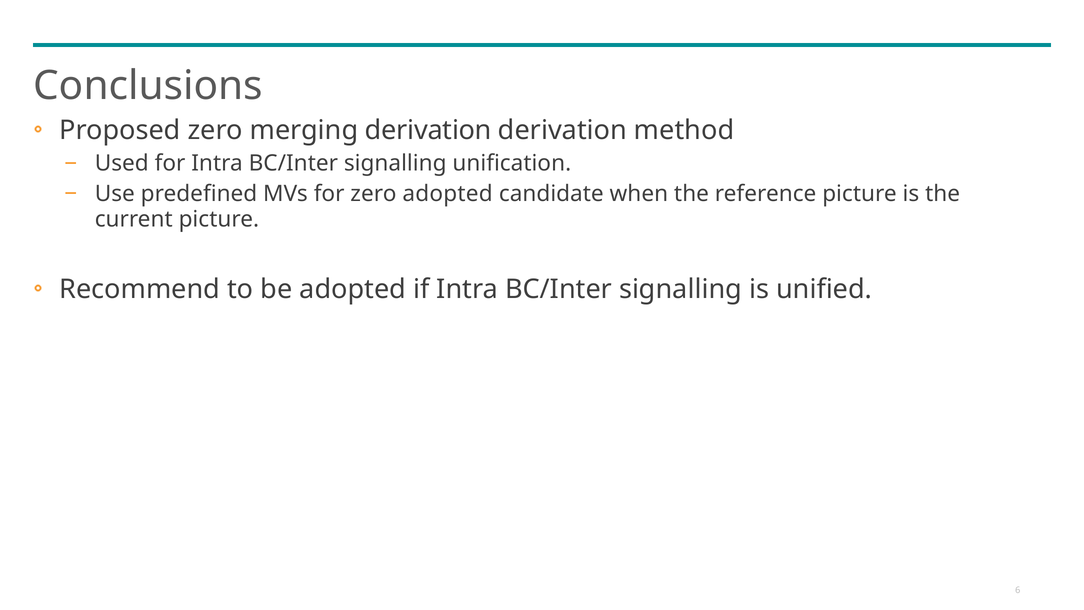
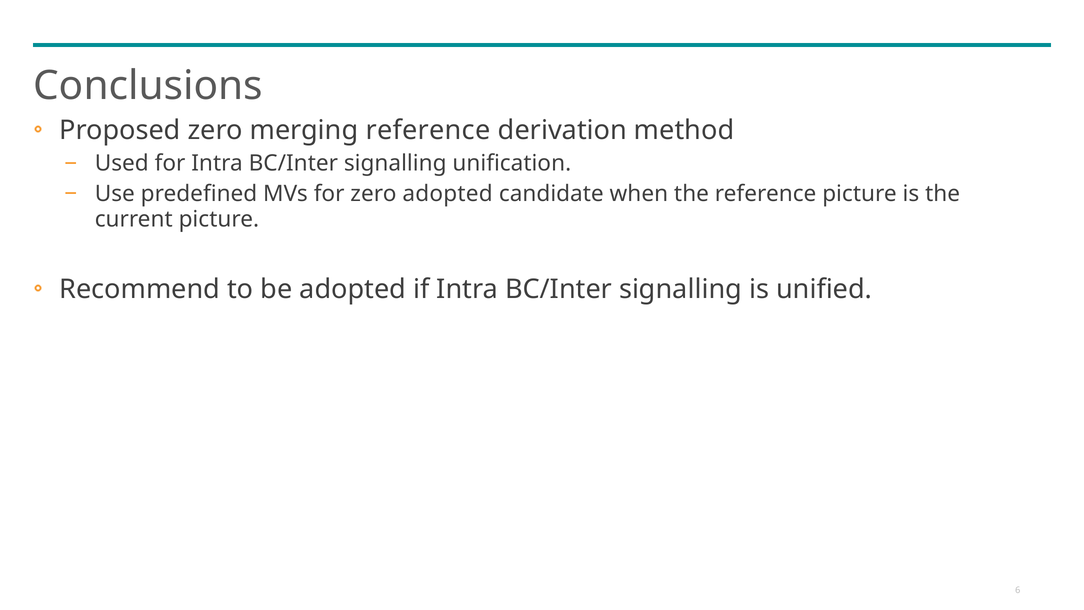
merging derivation: derivation -> reference
